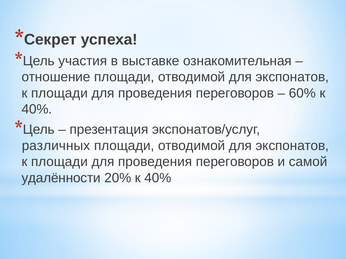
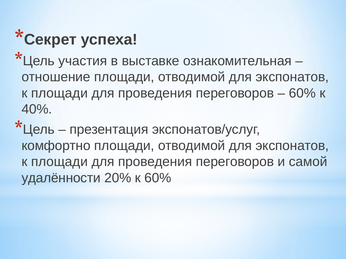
различных: различных -> комфортно
20% к 40%: 40% -> 60%
